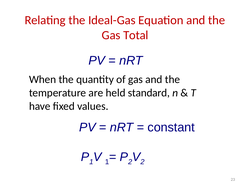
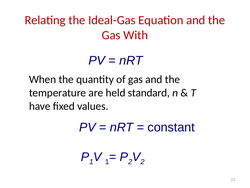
Total: Total -> With
